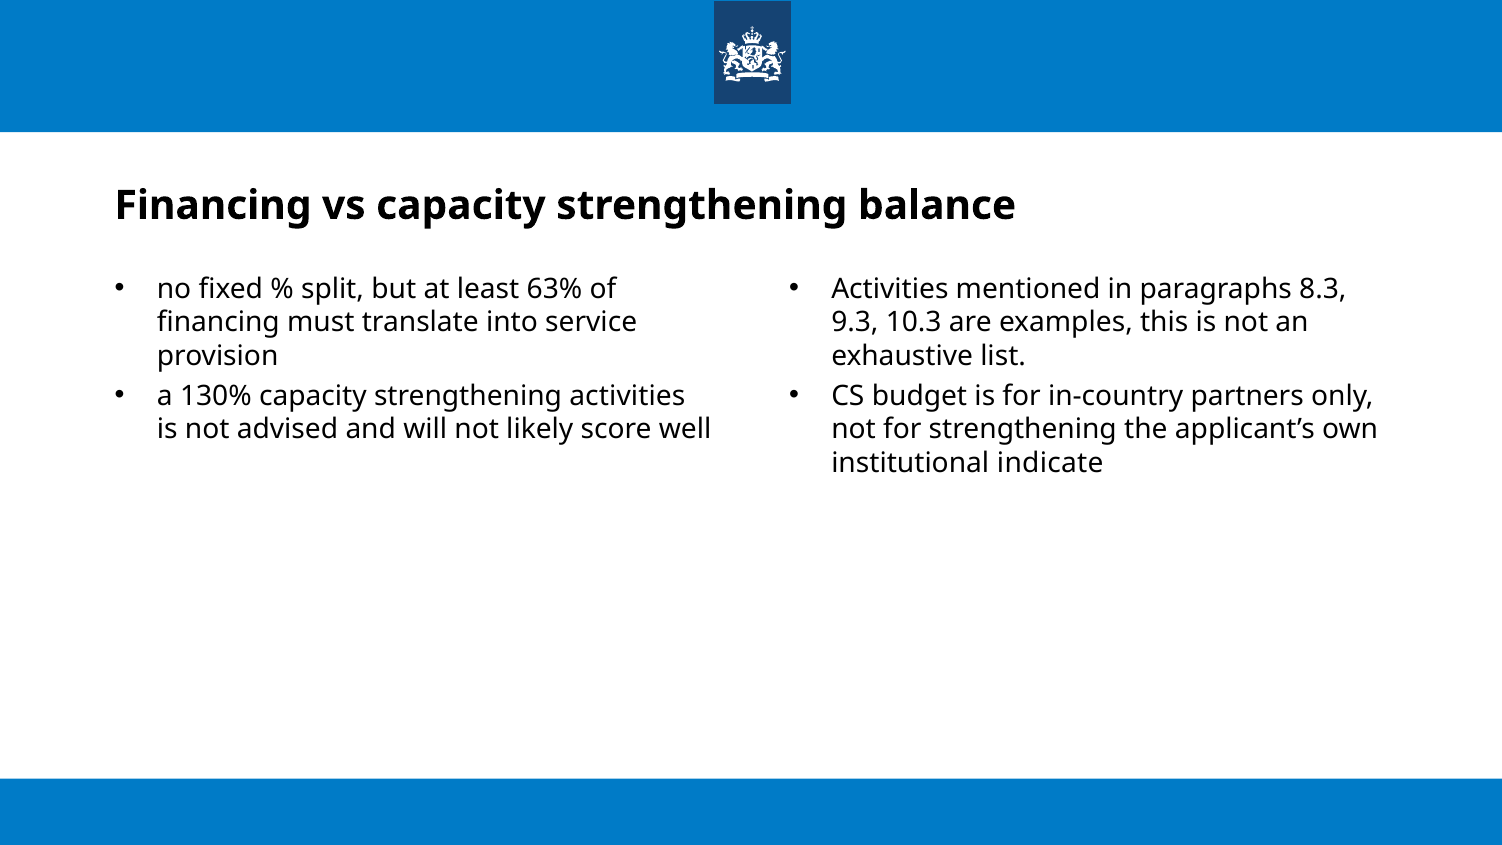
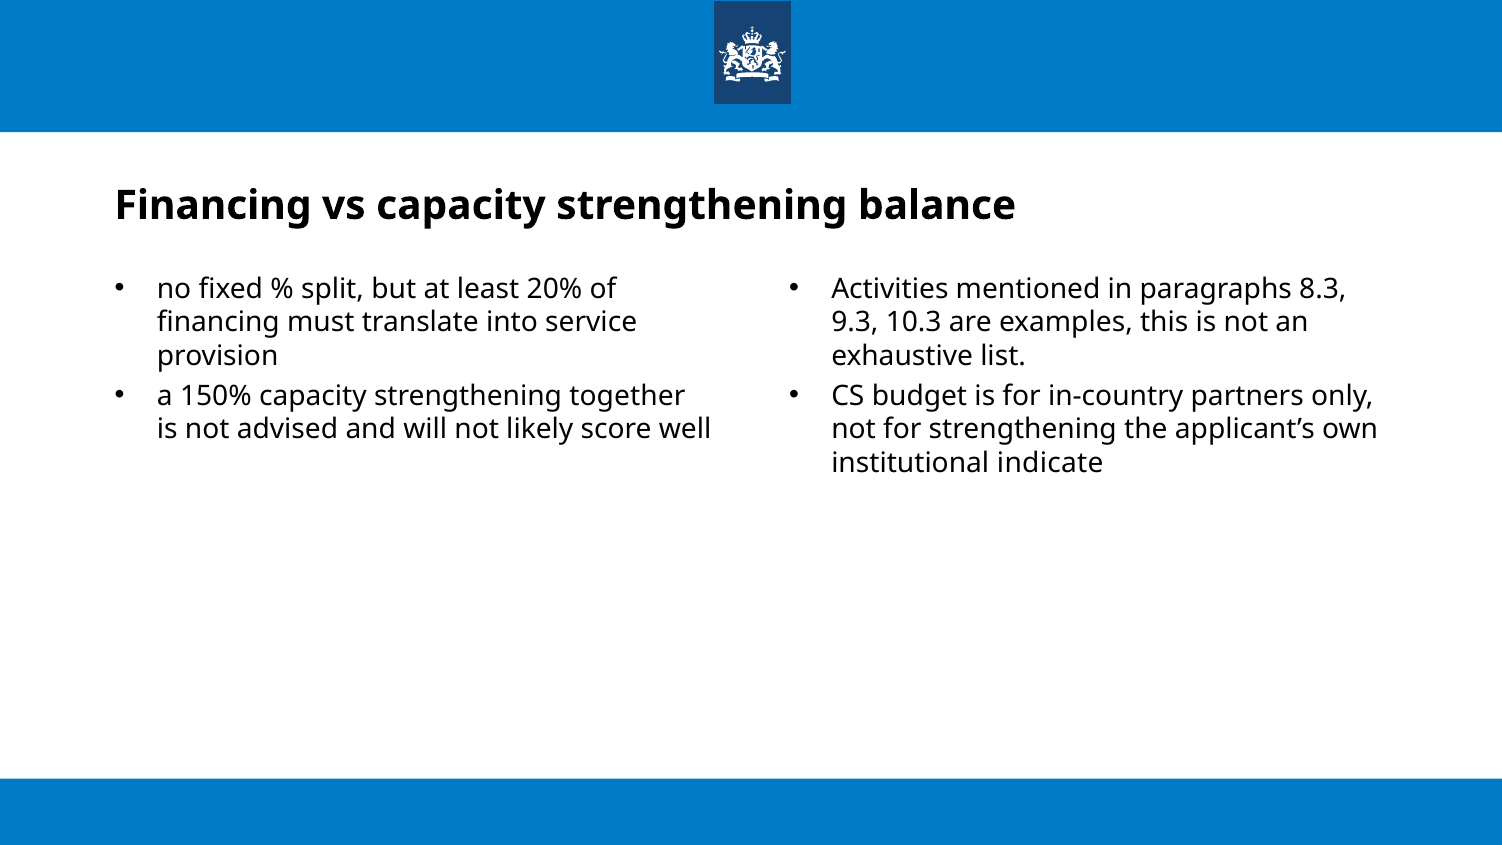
63%: 63% -> 20%
130%: 130% -> 150%
strengthening activities: activities -> together
